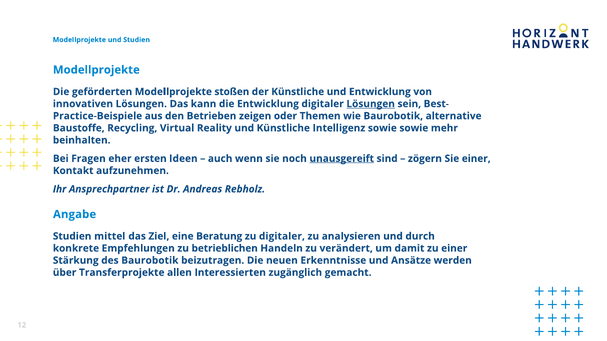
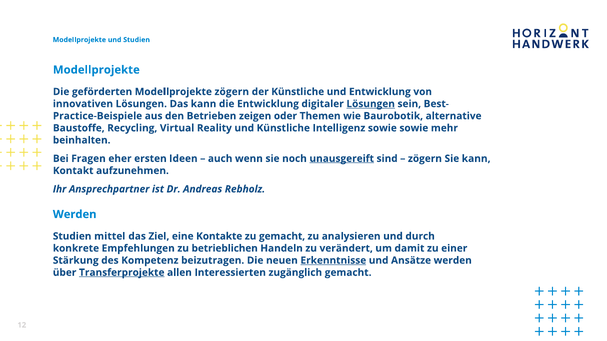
Modellprojekte stoßen: stoßen -> zögern
Sie einer: einer -> kann
Angabe at (75, 215): Angabe -> Werden
Beratung: Beratung -> Kontakte
zu digitaler: digitaler -> gemacht
des Baurobotik: Baurobotik -> Kompetenz
Erkenntnisse underline: none -> present
Transferprojekte underline: none -> present
